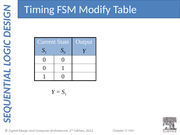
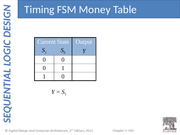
Modify: Modify -> Money
